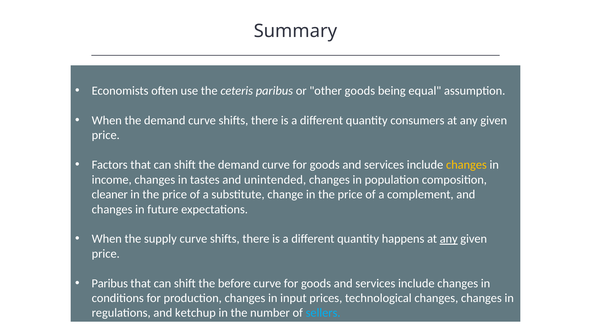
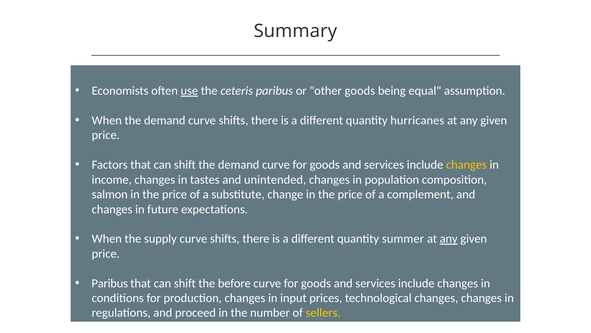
use underline: none -> present
consumers: consumers -> hurricanes
cleaner: cleaner -> salmon
happens: happens -> summer
ketchup: ketchup -> proceed
sellers colour: light blue -> yellow
